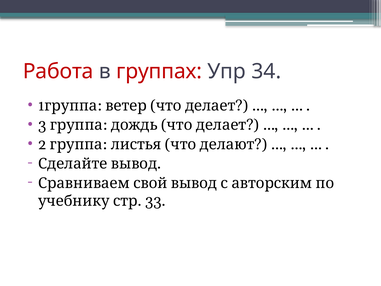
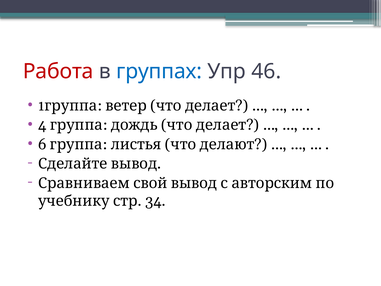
группах colour: red -> blue
34: 34 -> 46
3: 3 -> 4
2: 2 -> 6
33: 33 -> 34
